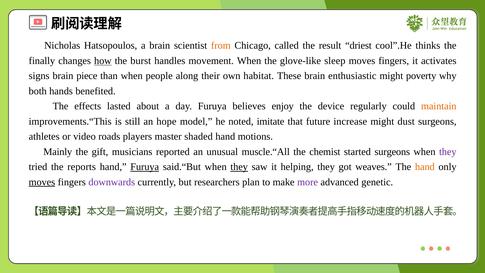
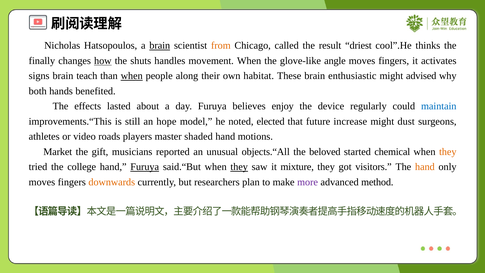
brain at (160, 46) underline: none -> present
burst: burst -> shuts
sleep: sleep -> angle
piece: piece -> teach
when at (132, 76) underline: none -> present
poverty: poverty -> advised
maintain colour: orange -> blue
imitate: imitate -> elected
Mainly: Mainly -> Market
muscle.“All: muscle.“All -> objects.“All
chemist: chemist -> beloved
started surgeons: surgeons -> chemical
they at (448, 152) colour: purple -> orange
reports: reports -> college
helping: helping -> mixture
weaves: weaves -> visitors
moves at (42, 182) underline: present -> none
downwards colour: purple -> orange
genetic: genetic -> method
